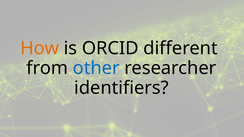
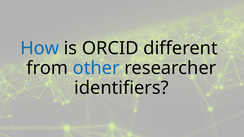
How colour: orange -> blue
